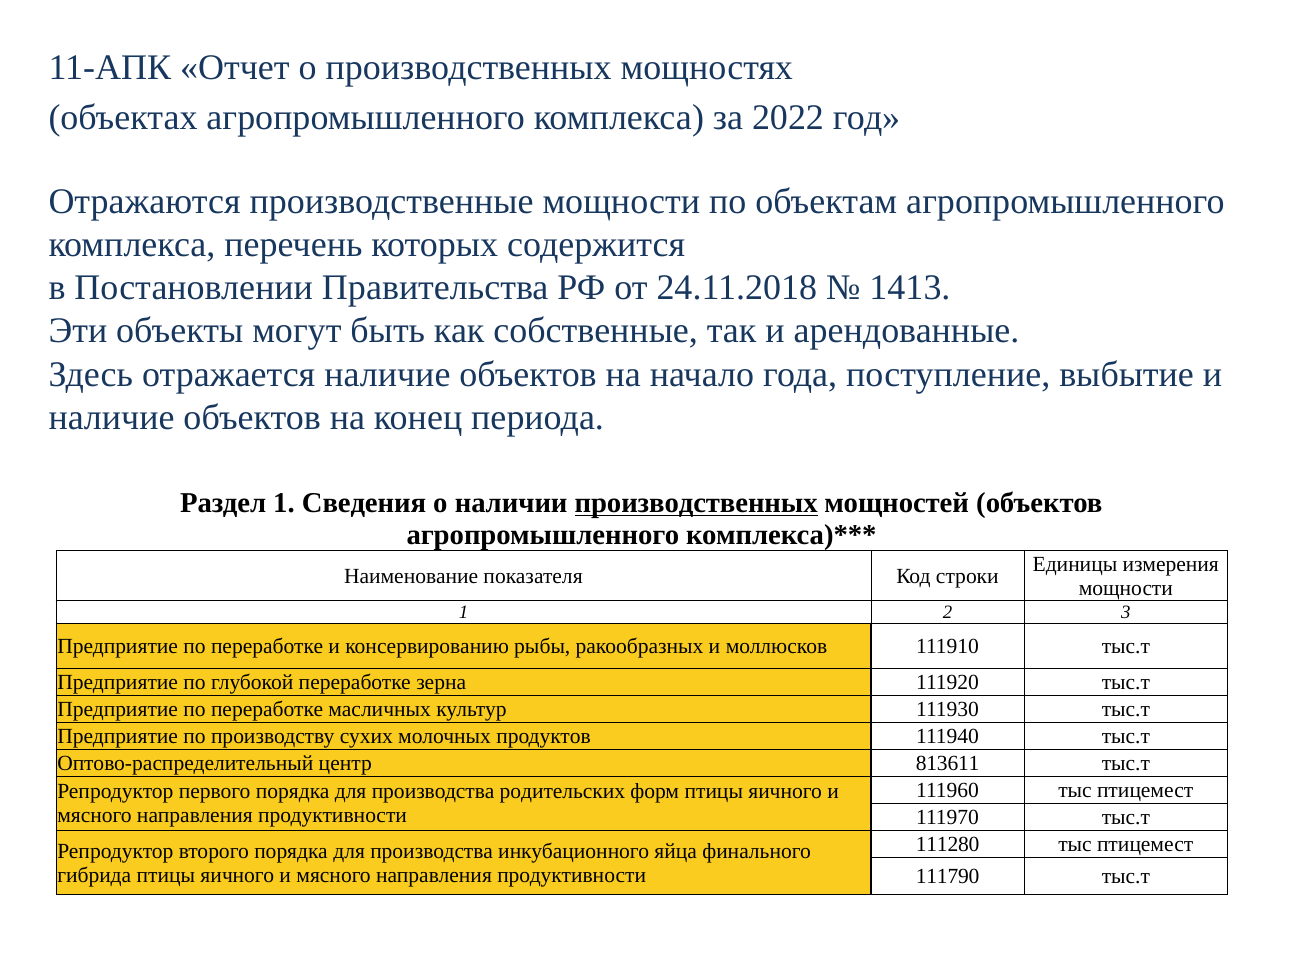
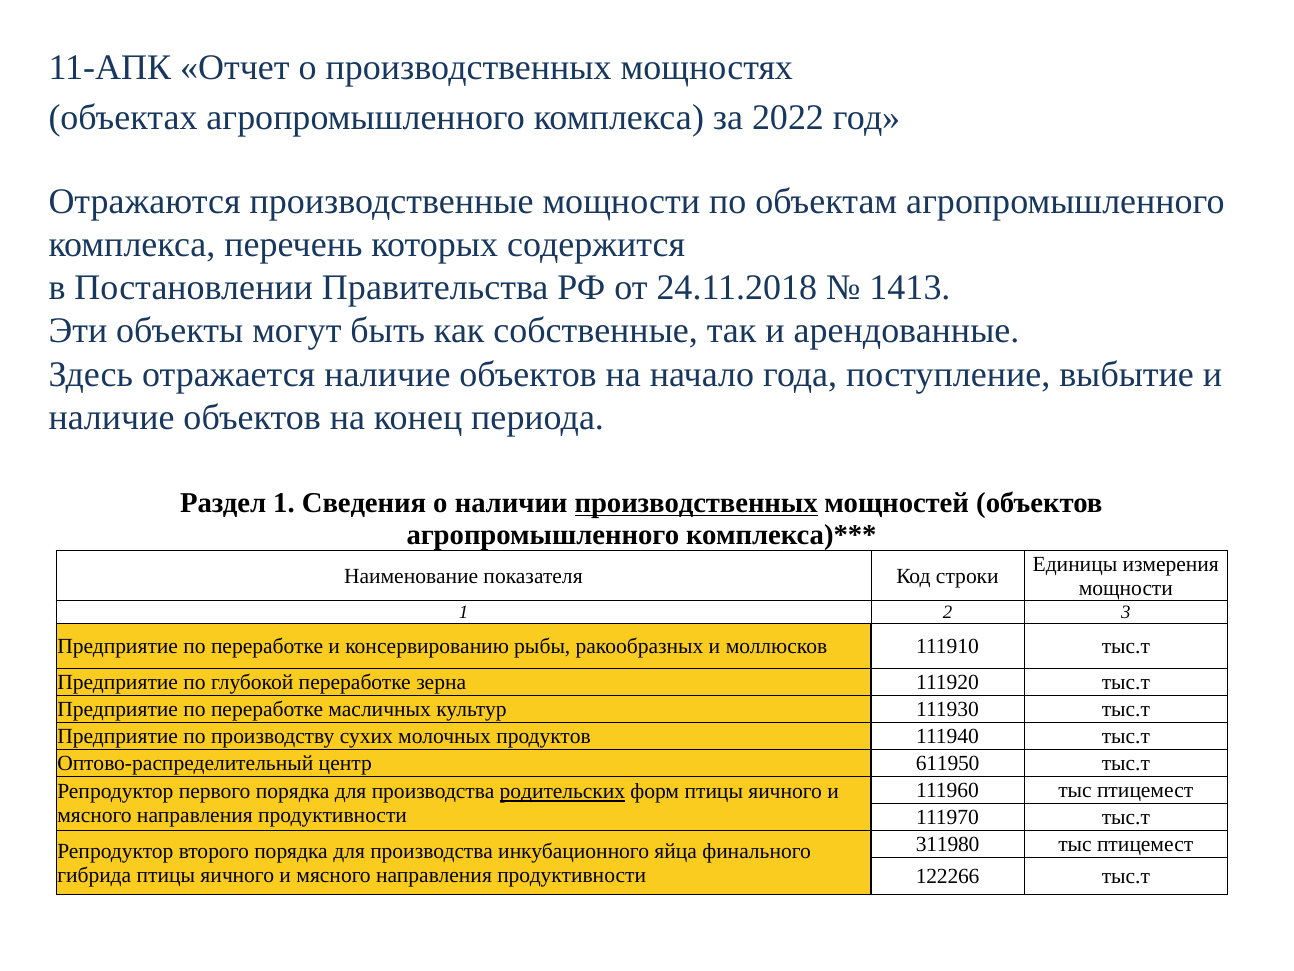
813611: 813611 -> 611950
родительских underline: none -> present
111280: 111280 -> 311980
111790: 111790 -> 122266
